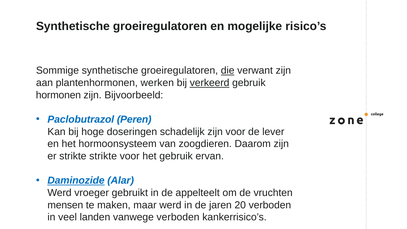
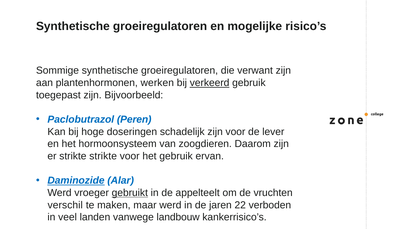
die underline: present -> none
hormonen: hormonen -> toegepast
gebruikt underline: none -> present
mensen: mensen -> verschil
20: 20 -> 22
vanwege verboden: verboden -> landbouw
